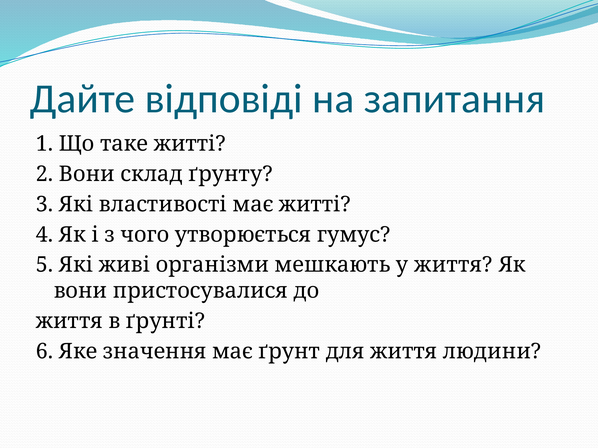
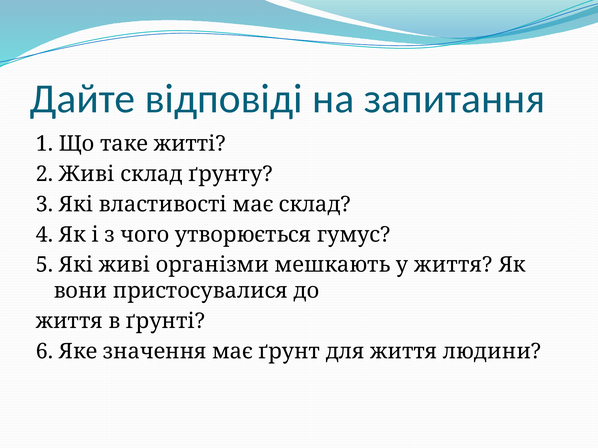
2 Вони: Вони -> Живі
має житті: житті -> склад
